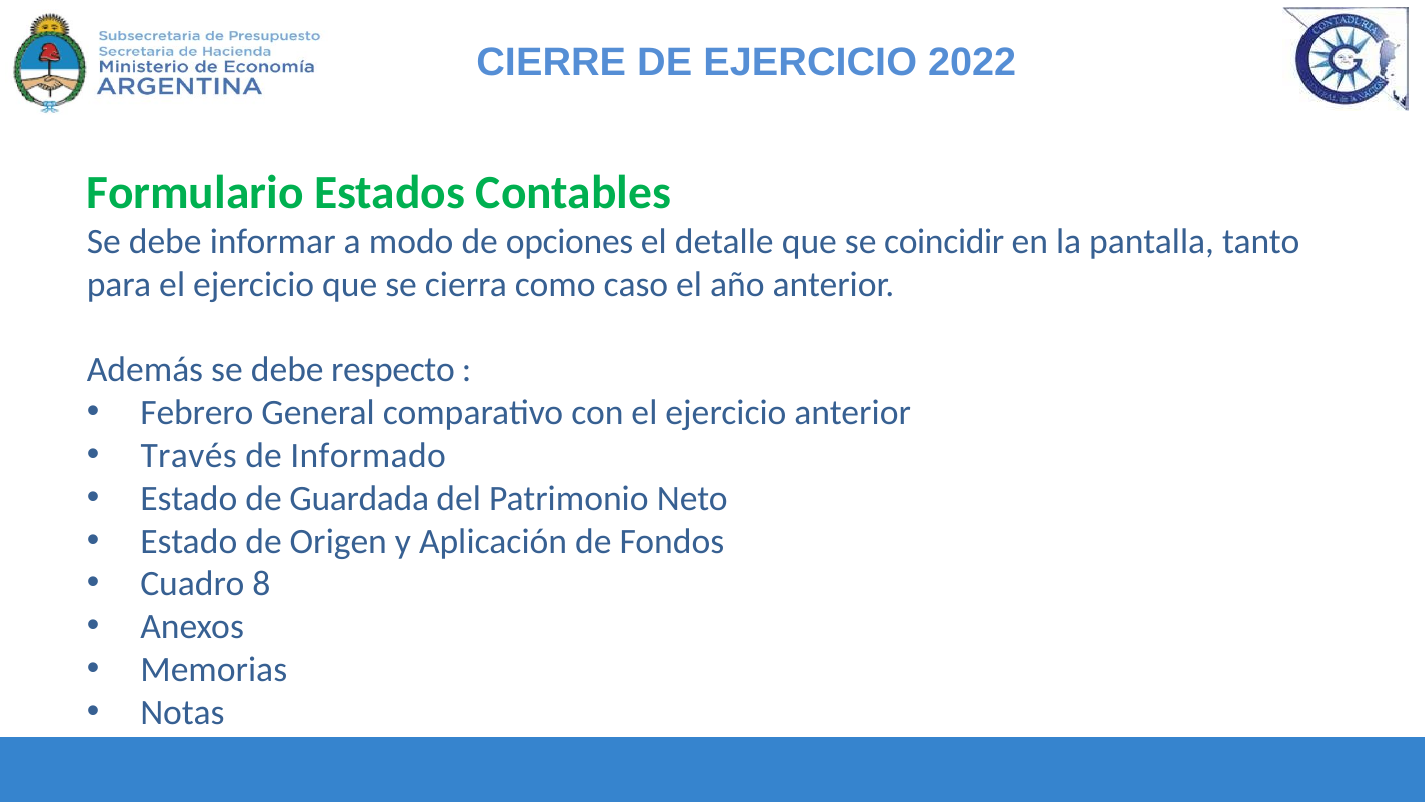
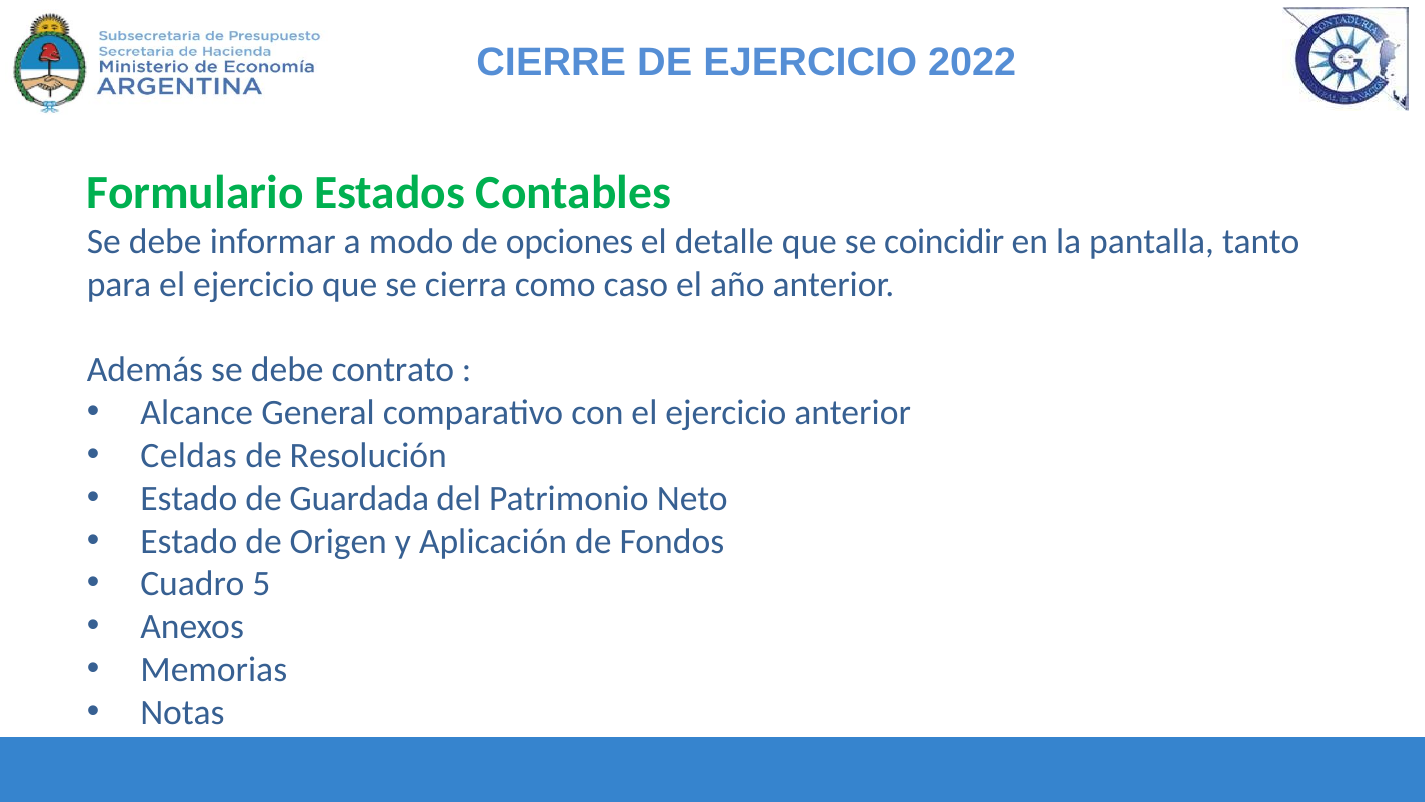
respecto: respecto -> contrato
Febrero: Febrero -> Alcance
Través: Través -> Celdas
Informado: Informado -> Resolución
8: 8 -> 5
